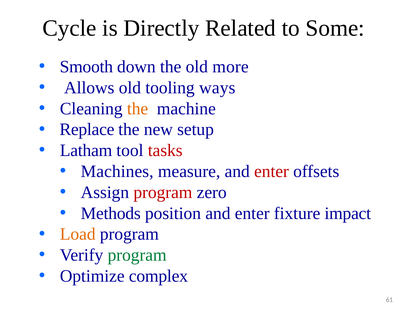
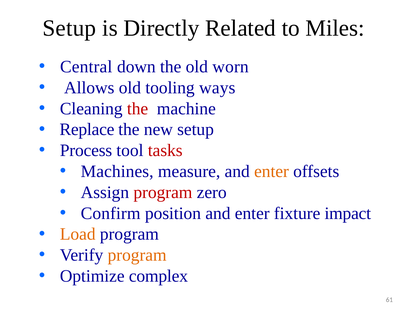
Cycle at (69, 28): Cycle -> Setup
Some: Some -> Miles
Smooth: Smooth -> Central
more: more -> worn
the at (138, 108) colour: orange -> red
Latham: Latham -> Process
enter at (271, 171) colour: red -> orange
Methods: Methods -> Confirm
program at (137, 255) colour: green -> orange
